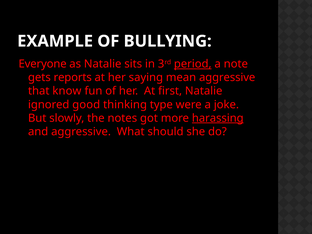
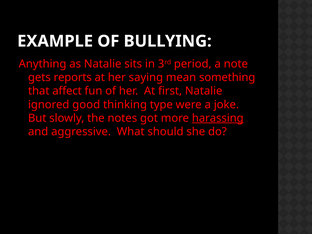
Everyone: Everyone -> Anything
period underline: present -> none
mean aggressive: aggressive -> something
know: know -> affect
